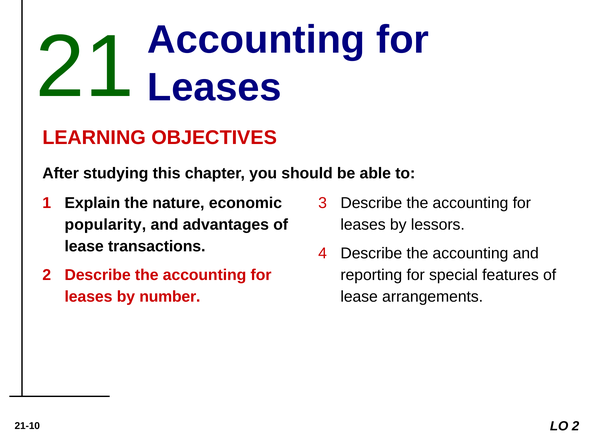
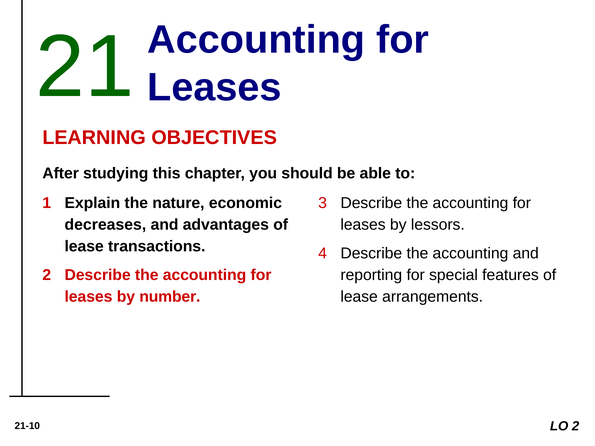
popularity: popularity -> decreases
